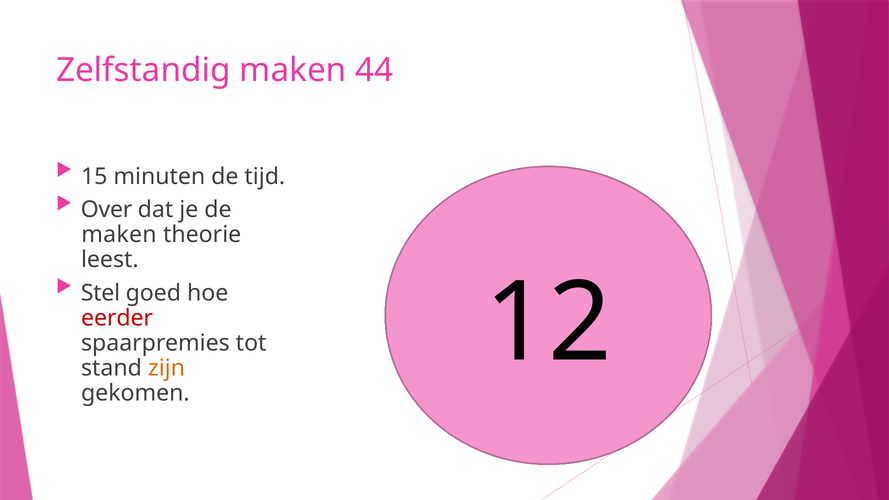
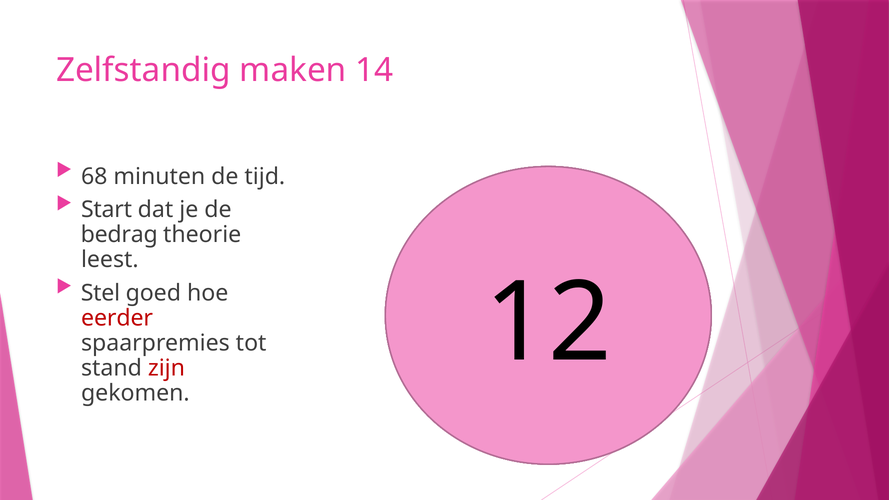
44: 44 -> 14
15: 15 -> 68
Over: Over -> Start
maken at (119, 235): maken -> bedrag
zijn colour: orange -> red
